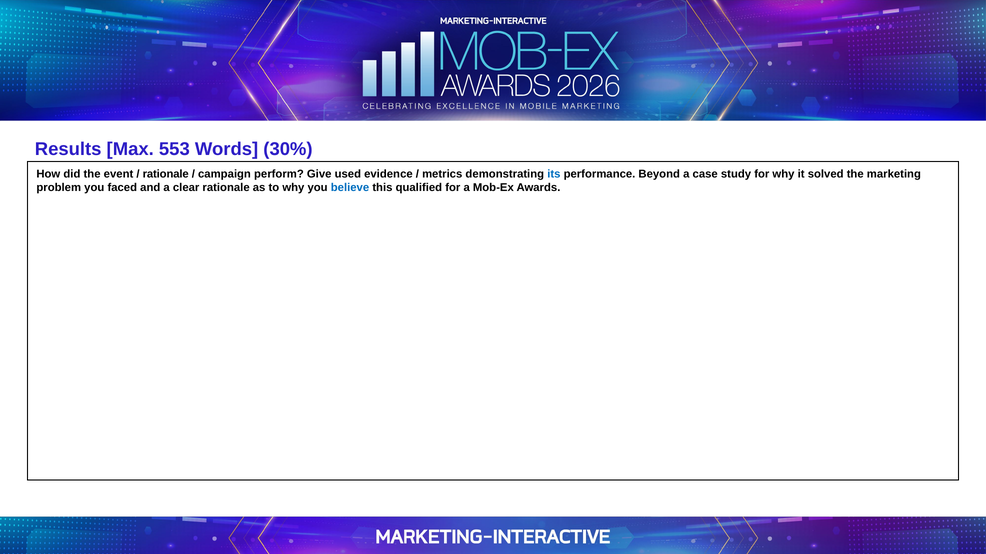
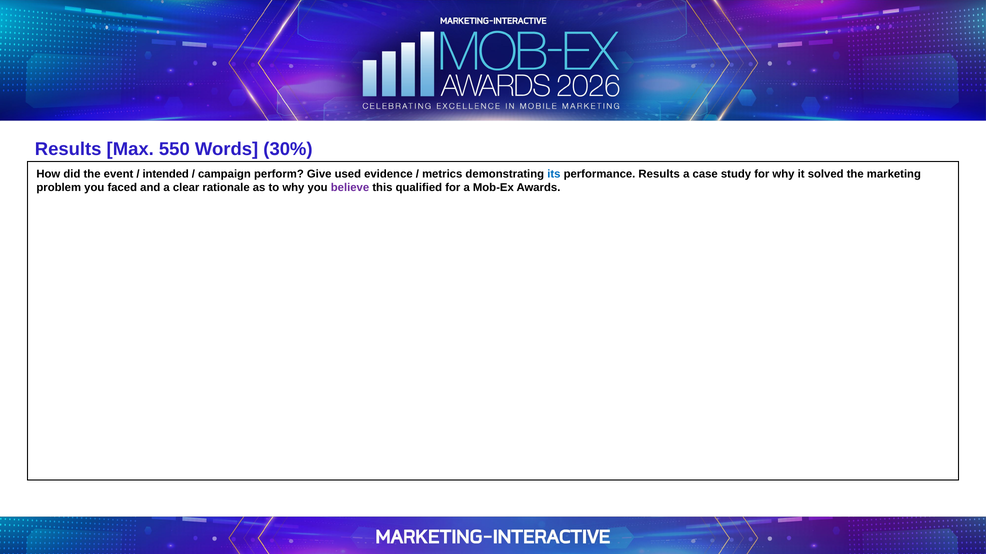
553: 553 -> 550
rationale at (166, 174): rationale -> intended
performance Beyond: Beyond -> Results
believe colour: blue -> purple
